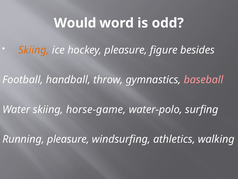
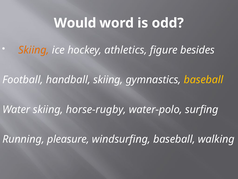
hockey pleasure: pleasure -> athletics
handball throw: throw -> skiing
baseball at (204, 80) colour: pink -> yellow
horse-game: horse-game -> horse-rugby
windsurfing athletics: athletics -> baseball
